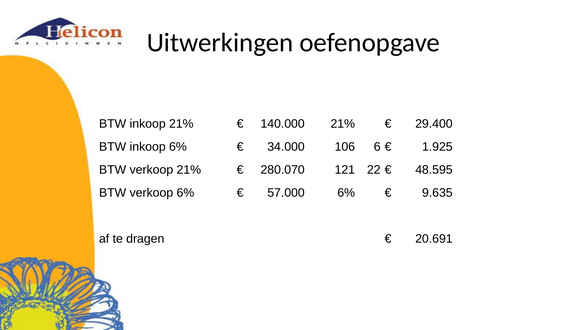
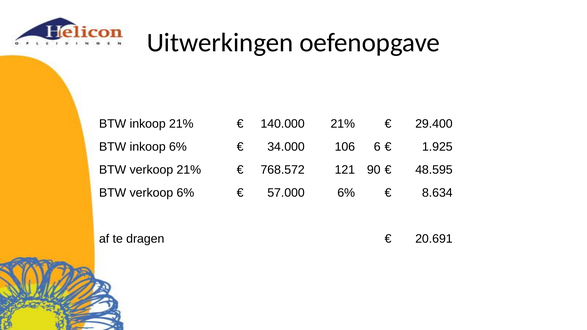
280.070: 280.070 -> 768.572
22: 22 -> 90
9.635: 9.635 -> 8.634
